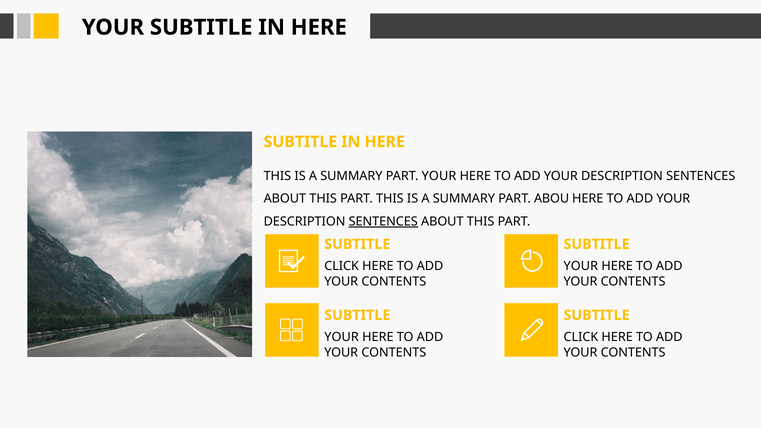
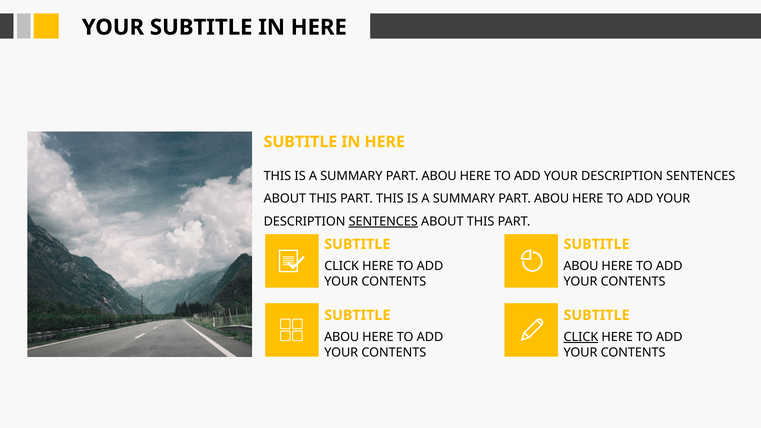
YOUR at (439, 176): YOUR -> ABOU
YOUR at (581, 266): YOUR -> ABOU
YOUR at (342, 337): YOUR -> ABOU
CLICK at (581, 337) underline: none -> present
